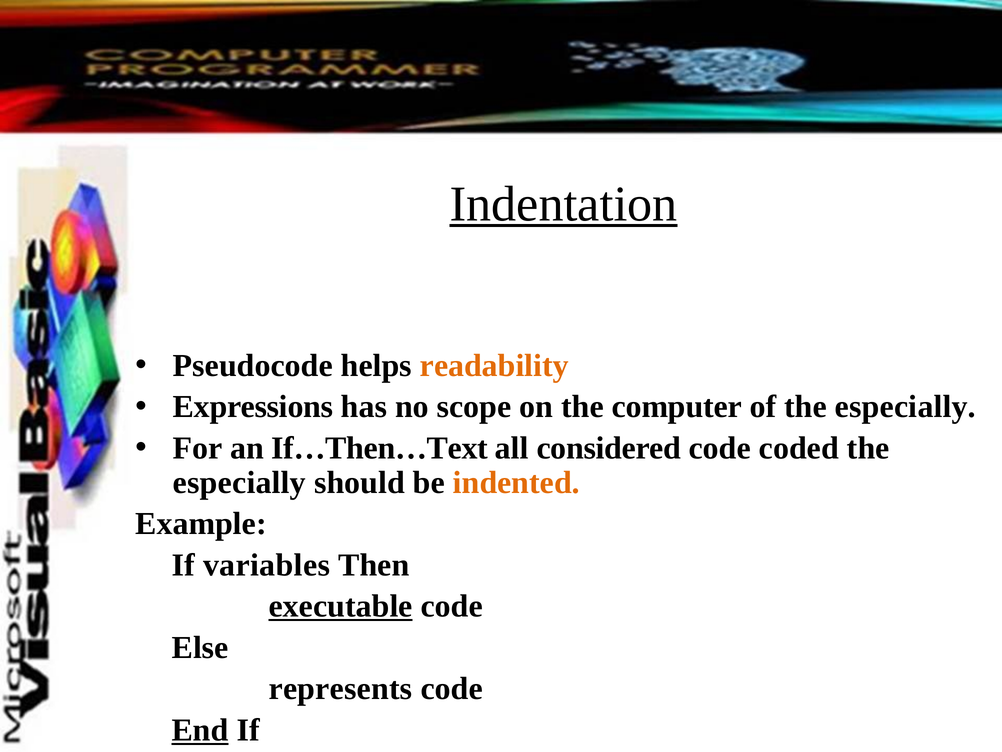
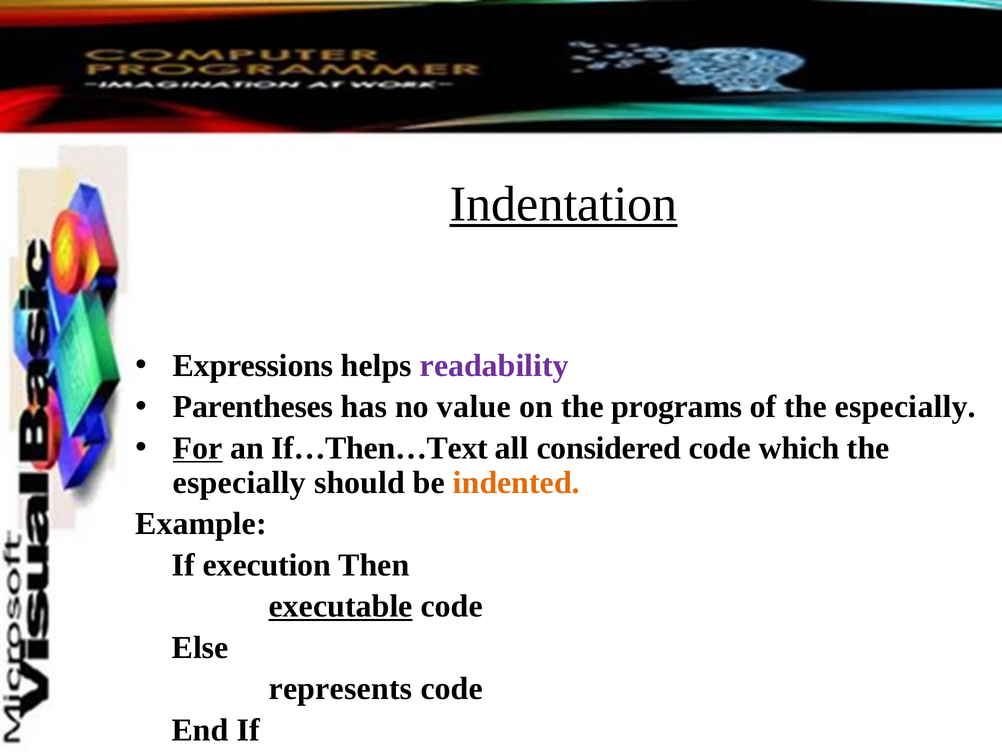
Pseudocode: Pseudocode -> Expressions
readability colour: orange -> purple
Expressions: Expressions -> Parentheses
scope: scope -> value
computer: computer -> programs
For underline: none -> present
coded: coded -> which
variables: variables -> execution
End underline: present -> none
